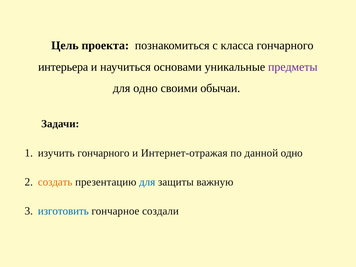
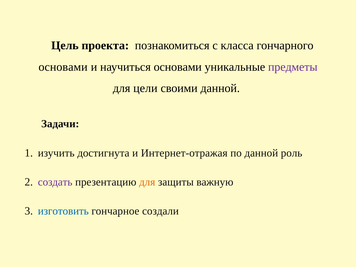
интерьера at (63, 67): интерьера -> основами
для одно: одно -> цели
своими обычаи: обычаи -> данной
изучить гончарного: гончарного -> достигнута
данной одно: одно -> роль
создать colour: orange -> purple
для at (147, 182) colour: blue -> orange
